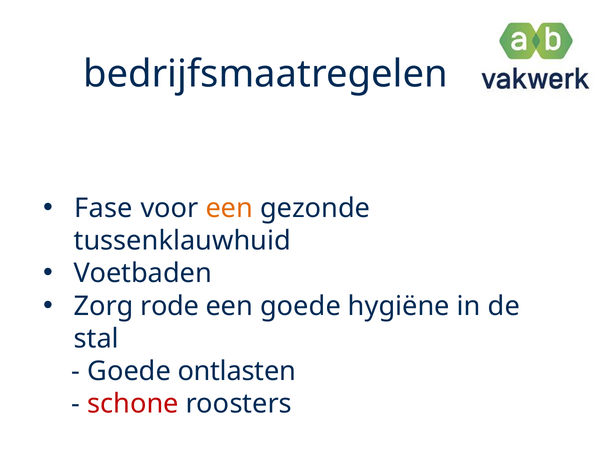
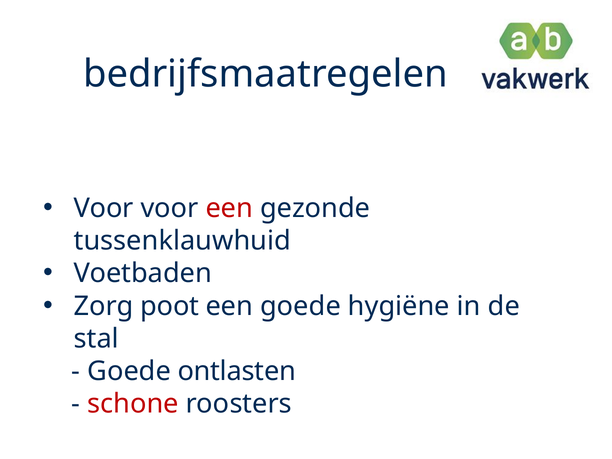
Fase at (103, 208): Fase -> Voor
een at (229, 208) colour: orange -> red
rode: rode -> poot
